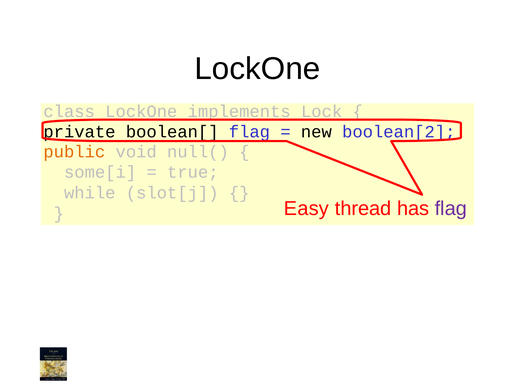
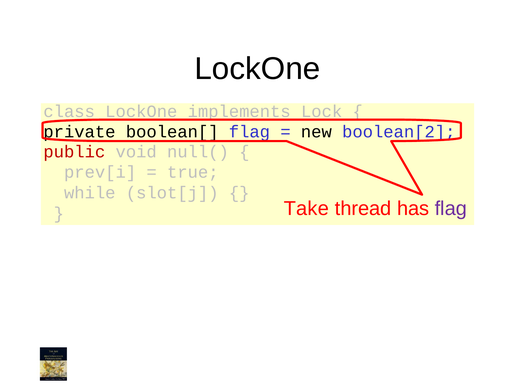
public colour: orange -> red
some[i: some[i -> prev[i
Easy: Easy -> Take
